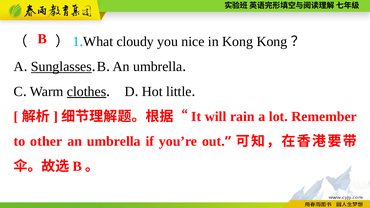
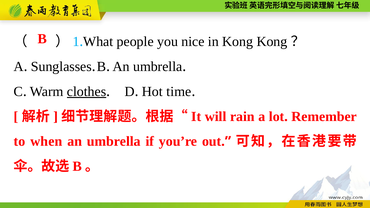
cloudy: cloudy -> people
Sunglasses underline: present -> none
little: little -> time
other: other -> when
